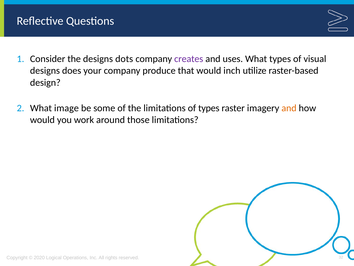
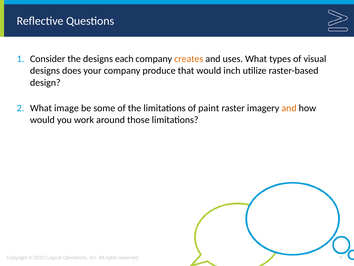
dots: dots -> each
creates colour: purple -> orange
of types: types -> paint
